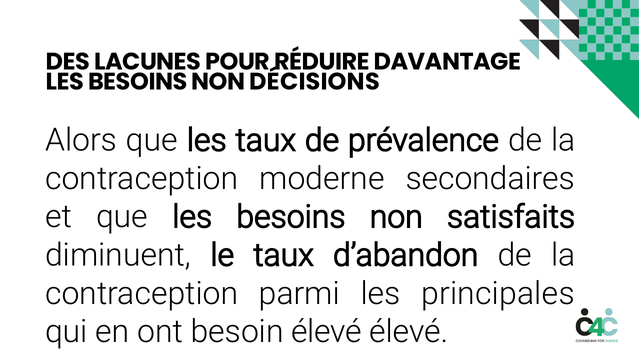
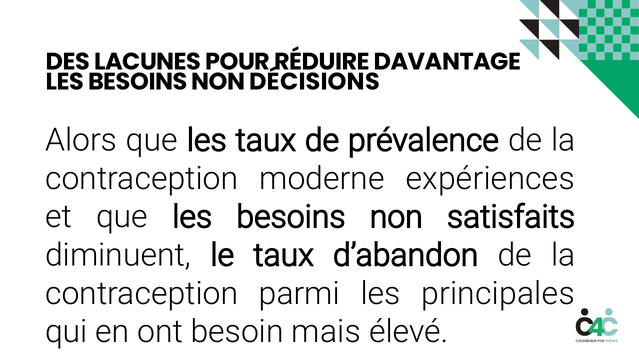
secondaires: secondaires -> expériences
besoin élevé: élevé -> mais
